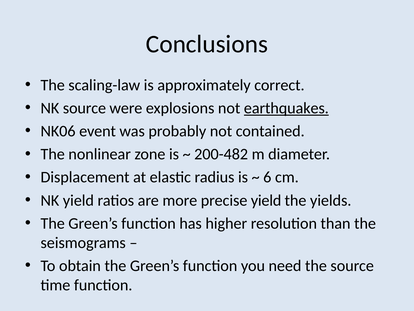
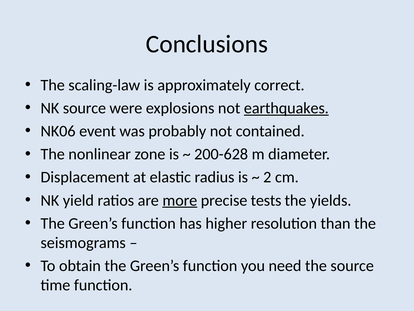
200-482: 200-482 -> 200-628
6: 6 -> 2
more underline: none -> present
precise yield: yield -> tests
